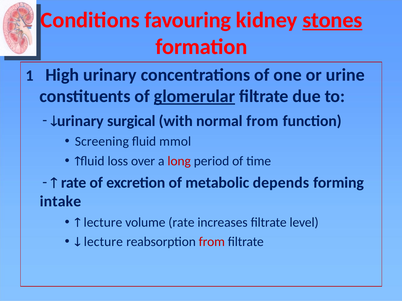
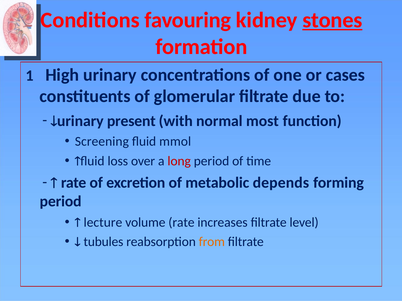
urine: urine -> cases
glomerular underline: present -> none
surgical: surgical -> present
normal from: from -> most
intake at (60, 202): intake -> period
lecture at (103, 242): lecture -> tubules
from at (212, 242) colour: red -> orange
